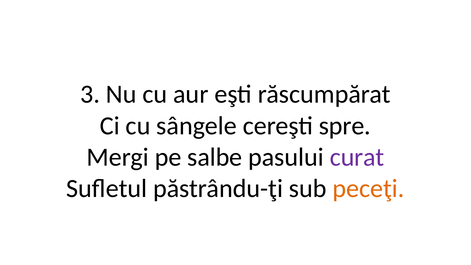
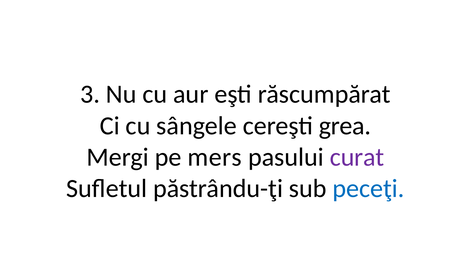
spre: spre -> grea
salbe: salbe -> mers
peceţi colour: orange -> blue
